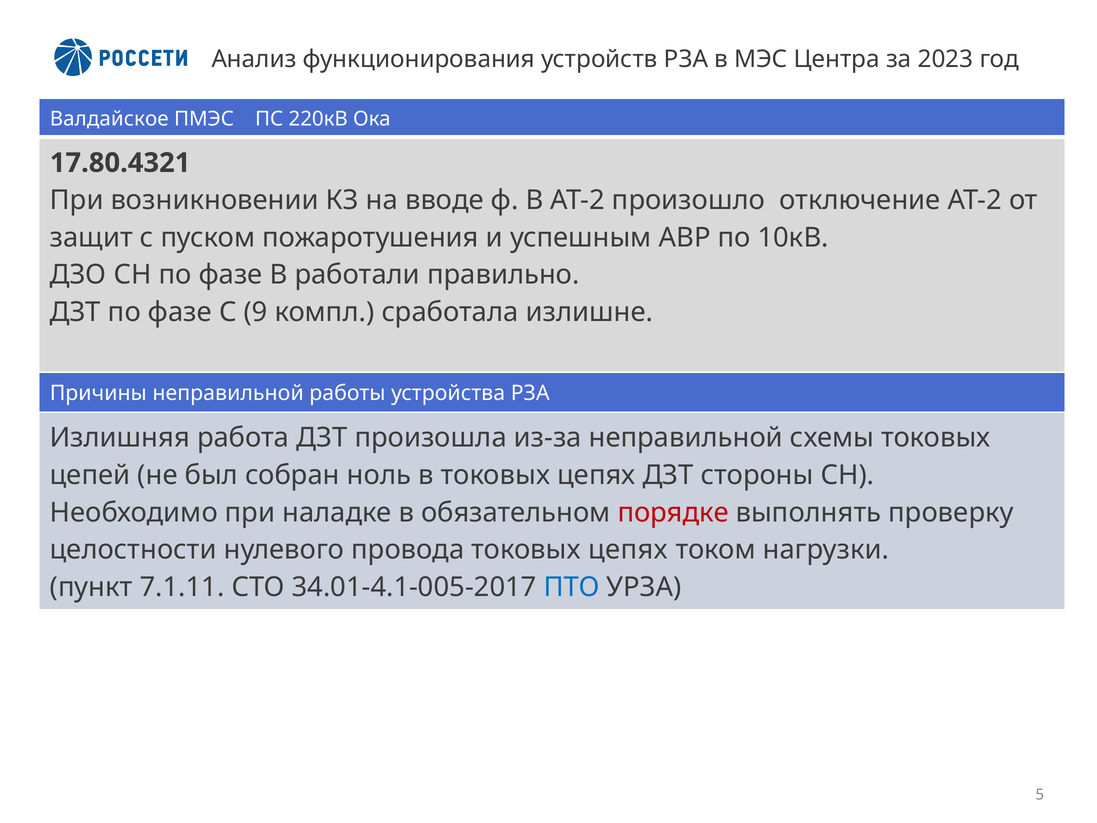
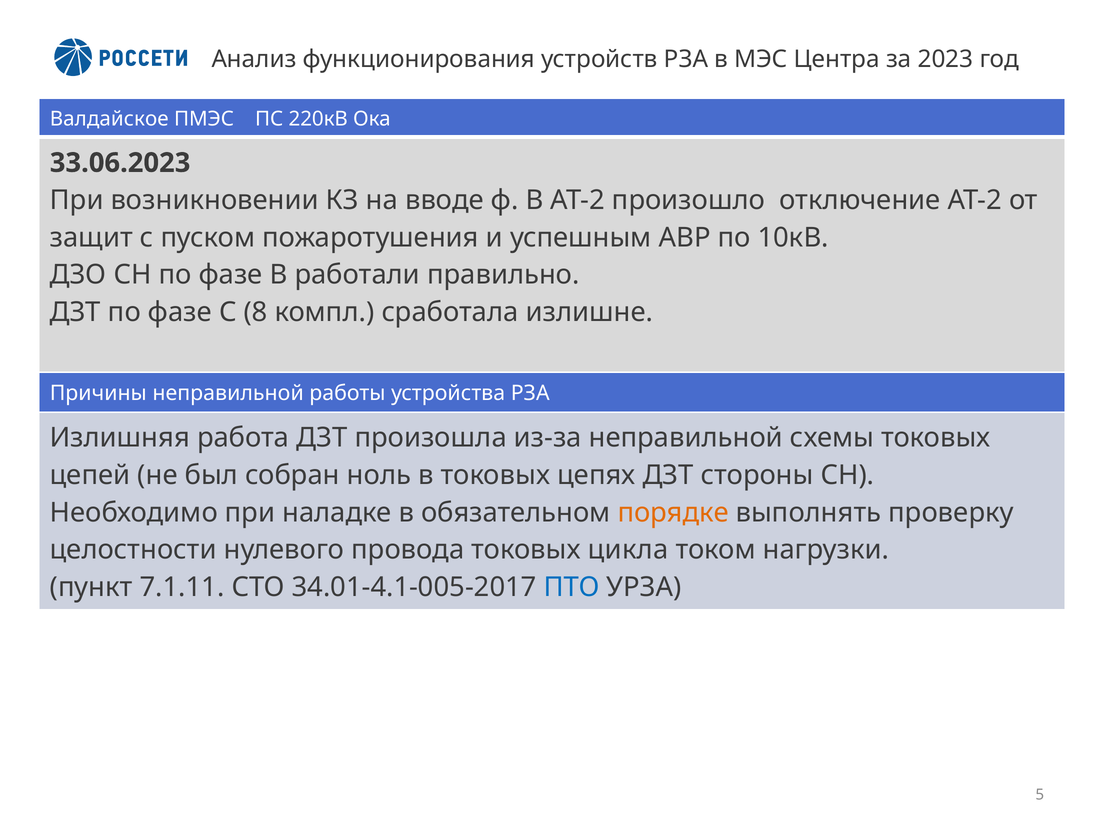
17.80.4321: 17.80.4321 -> 33.06.2023
9: 9 -> 8
порядке colour: red -> orange
провода токовых цепях: цепях -> цикла
